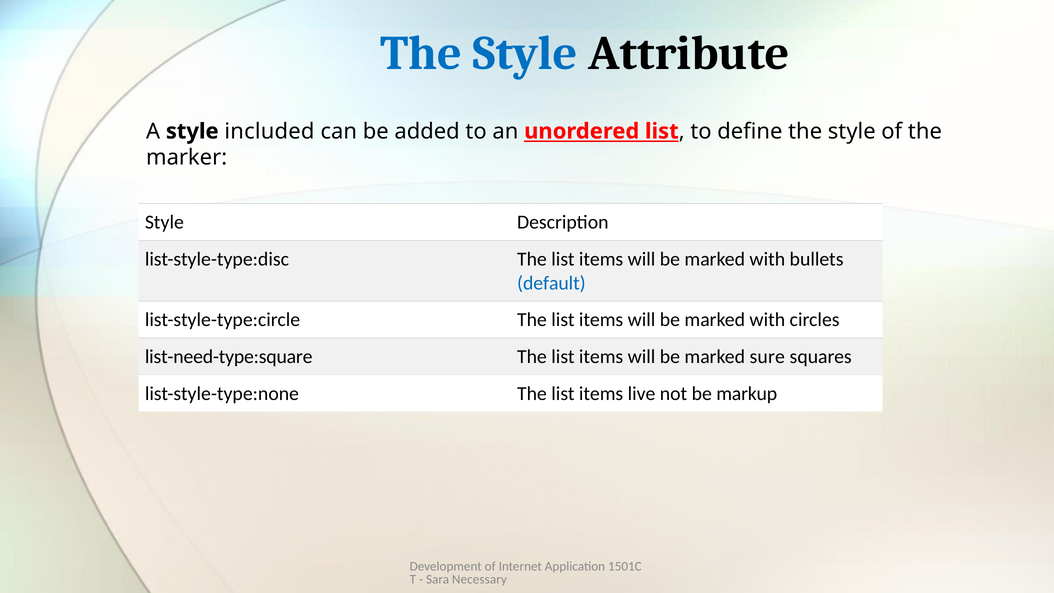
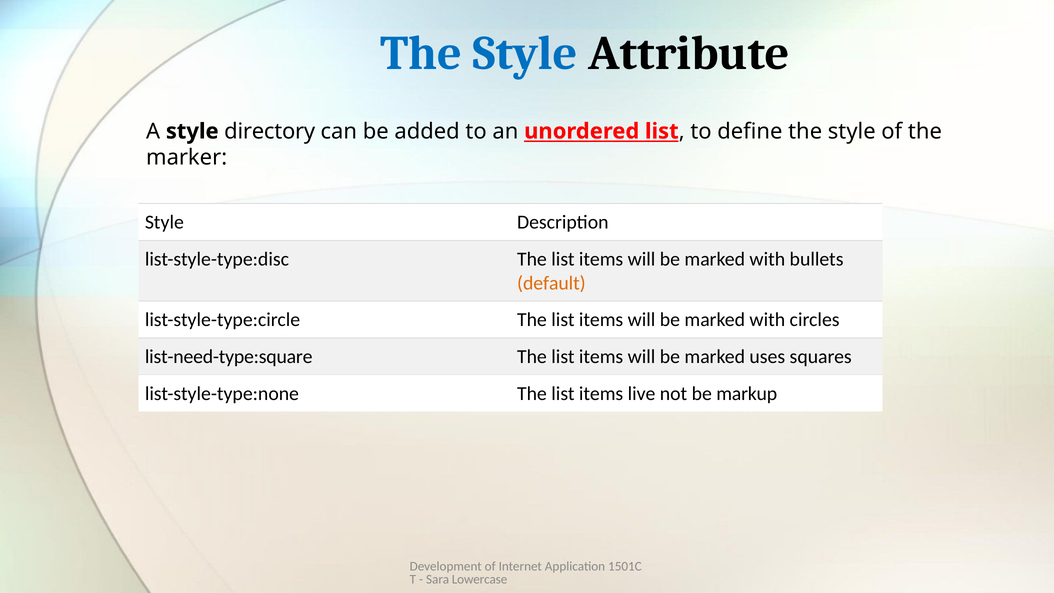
included: included -> directory
default colour: blue -> orange
sure: sure -> uses
Necessary: Necessary -> Lowercase
